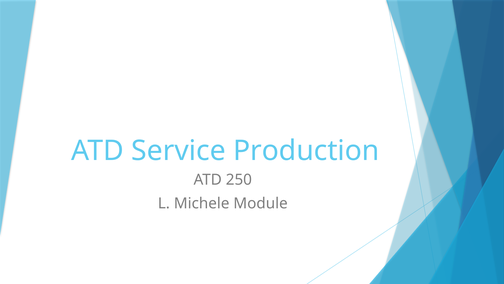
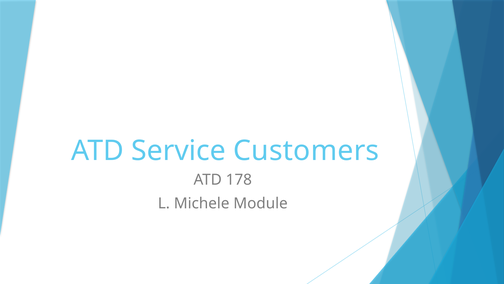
Production: Production -> Customers
250: 250 -> 178
